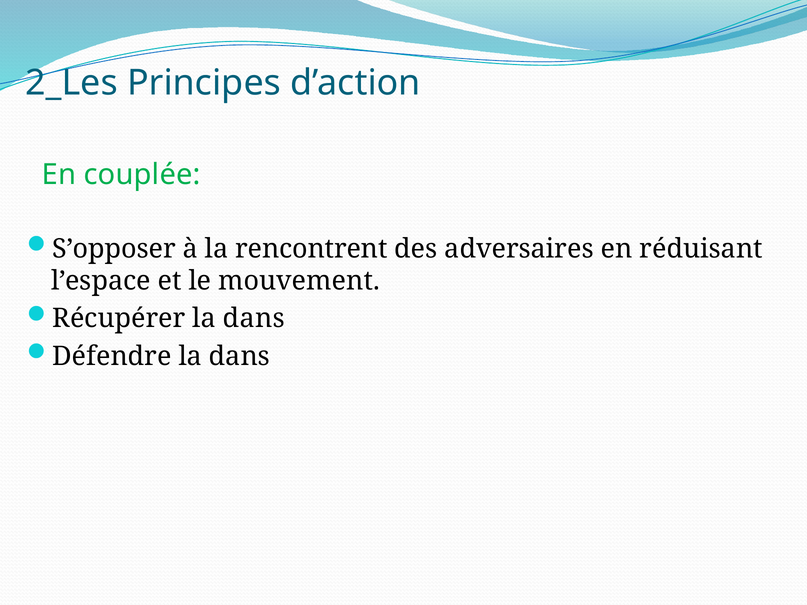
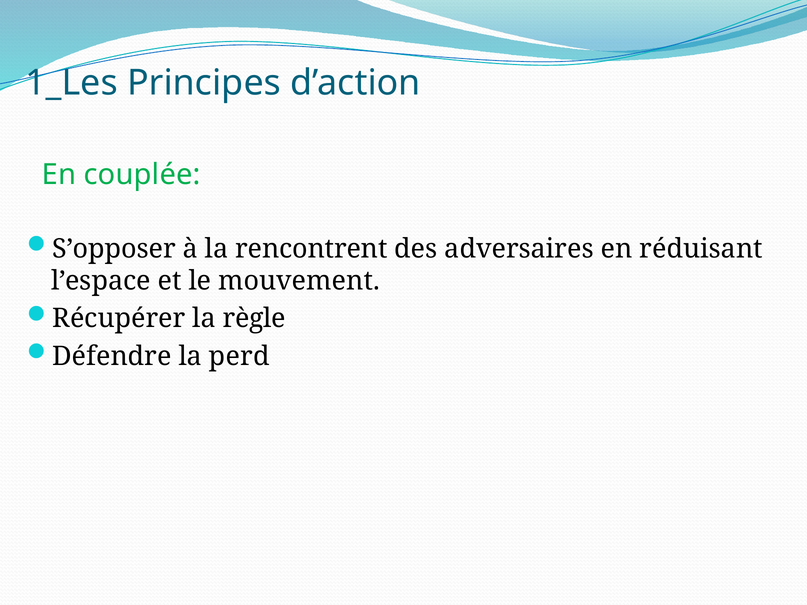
2_Les: 2_Les -> 1_Les
Récupérer la dans: dans -> règle
Défendre la dans: dans -> perd
